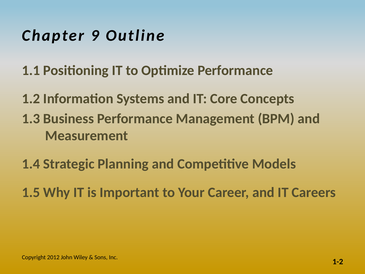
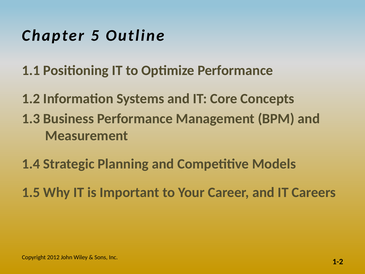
9: 9 -> 5
